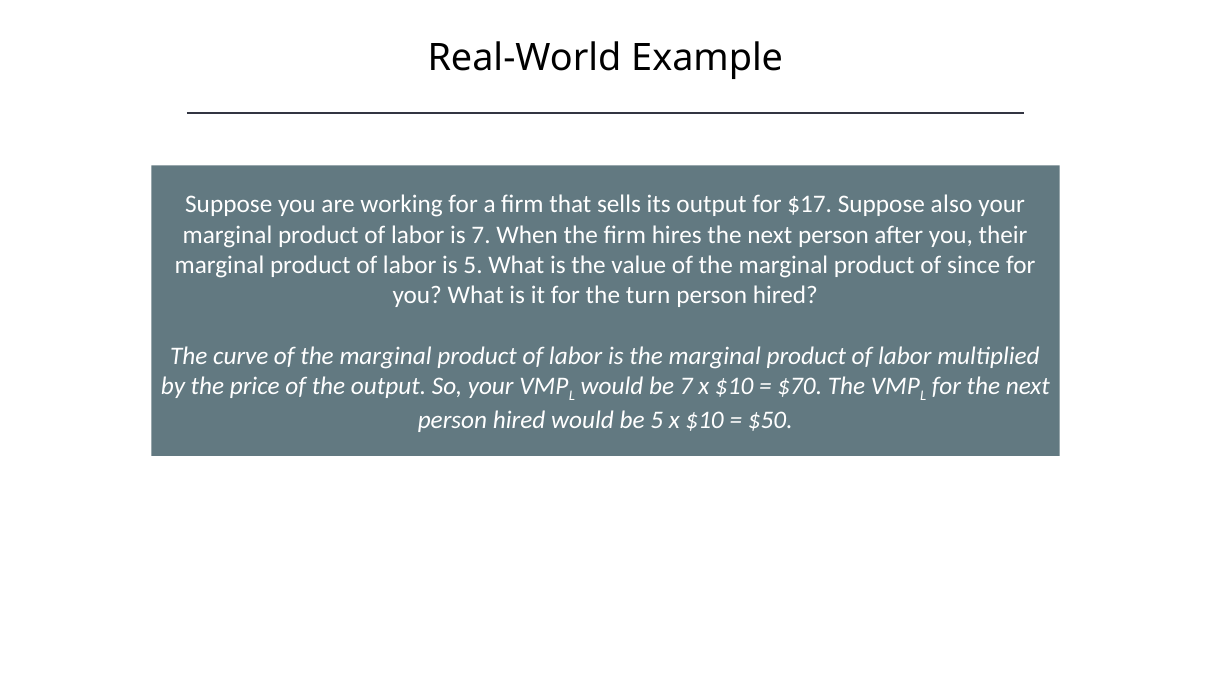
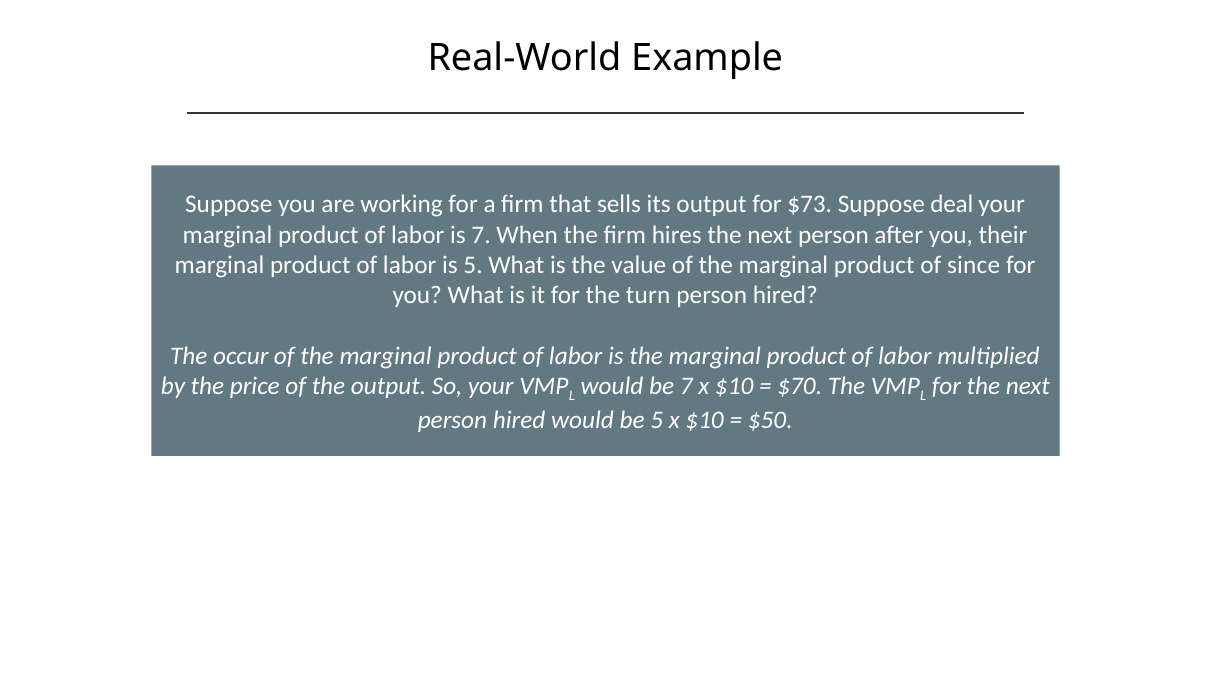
$17: $17 -> $73
also: also -> deal
curve: curve -> occur
